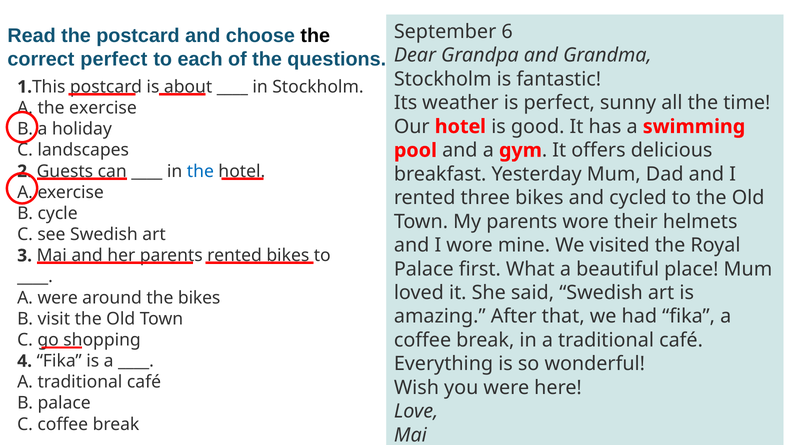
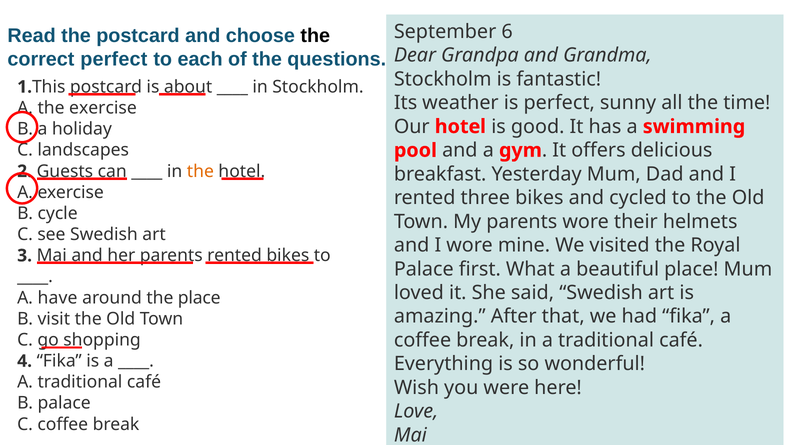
the at (200, 171) colour: blue -> orange
A were: were -> have
the bikes: bikes -> place
